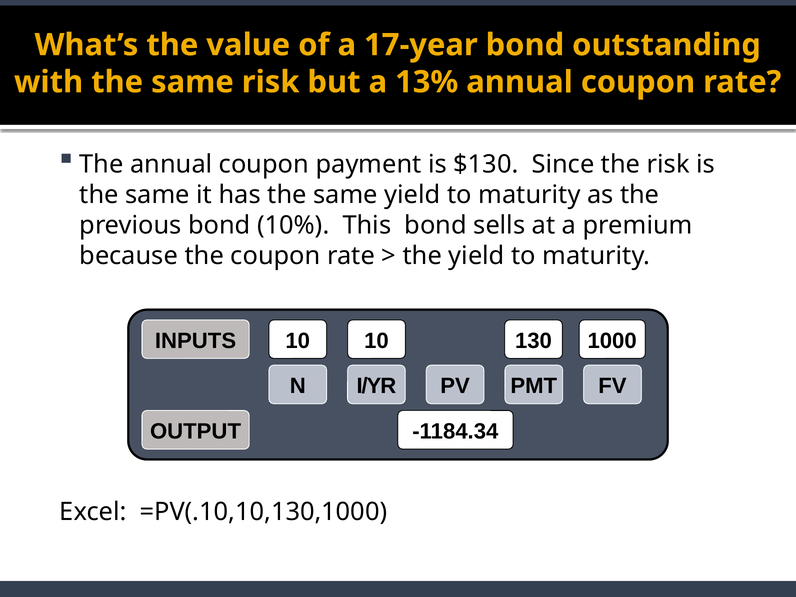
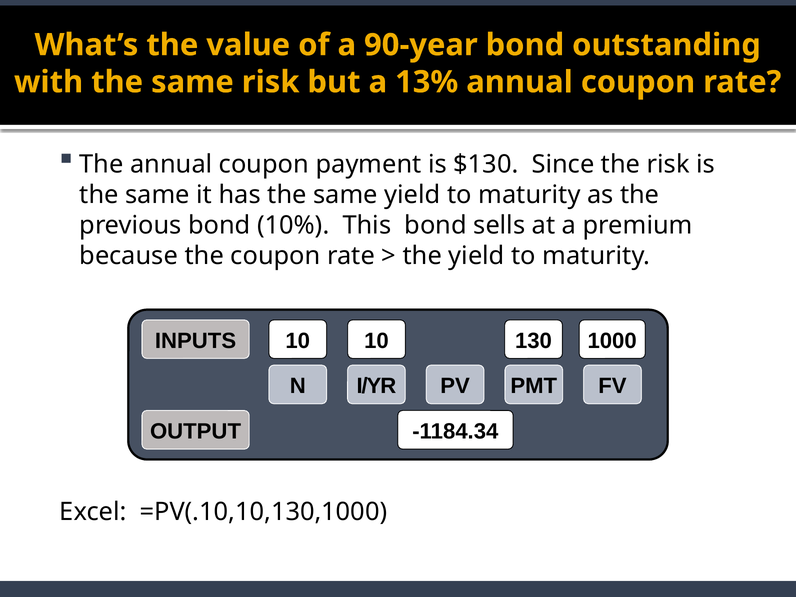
17-year: 17-year -> 90-year
